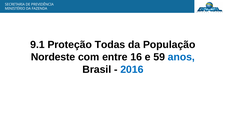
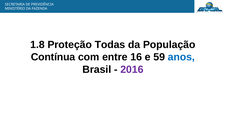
9.1: 9.1 -> 1.8
Nordeste: Nordeste -> Contínua
2016 colour: blue -> purple
